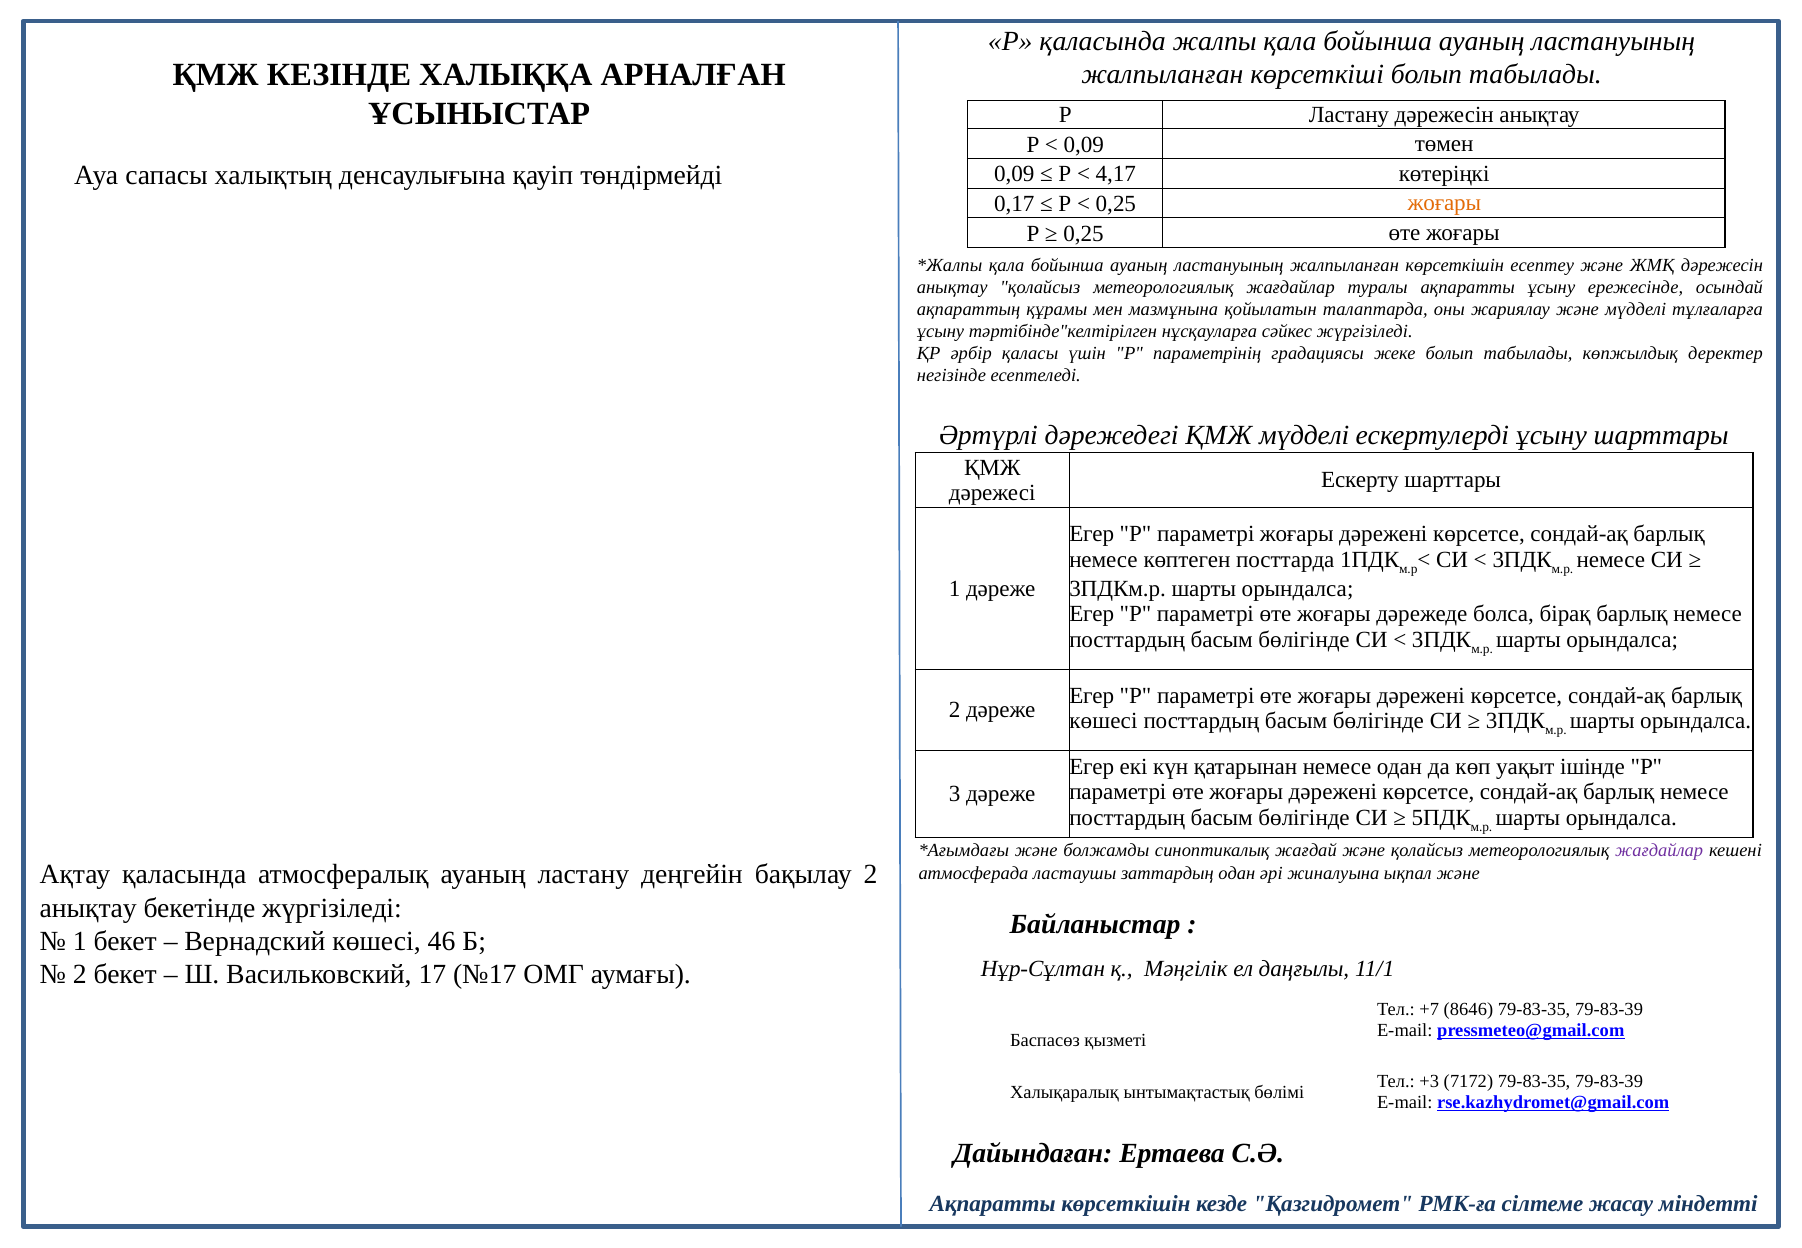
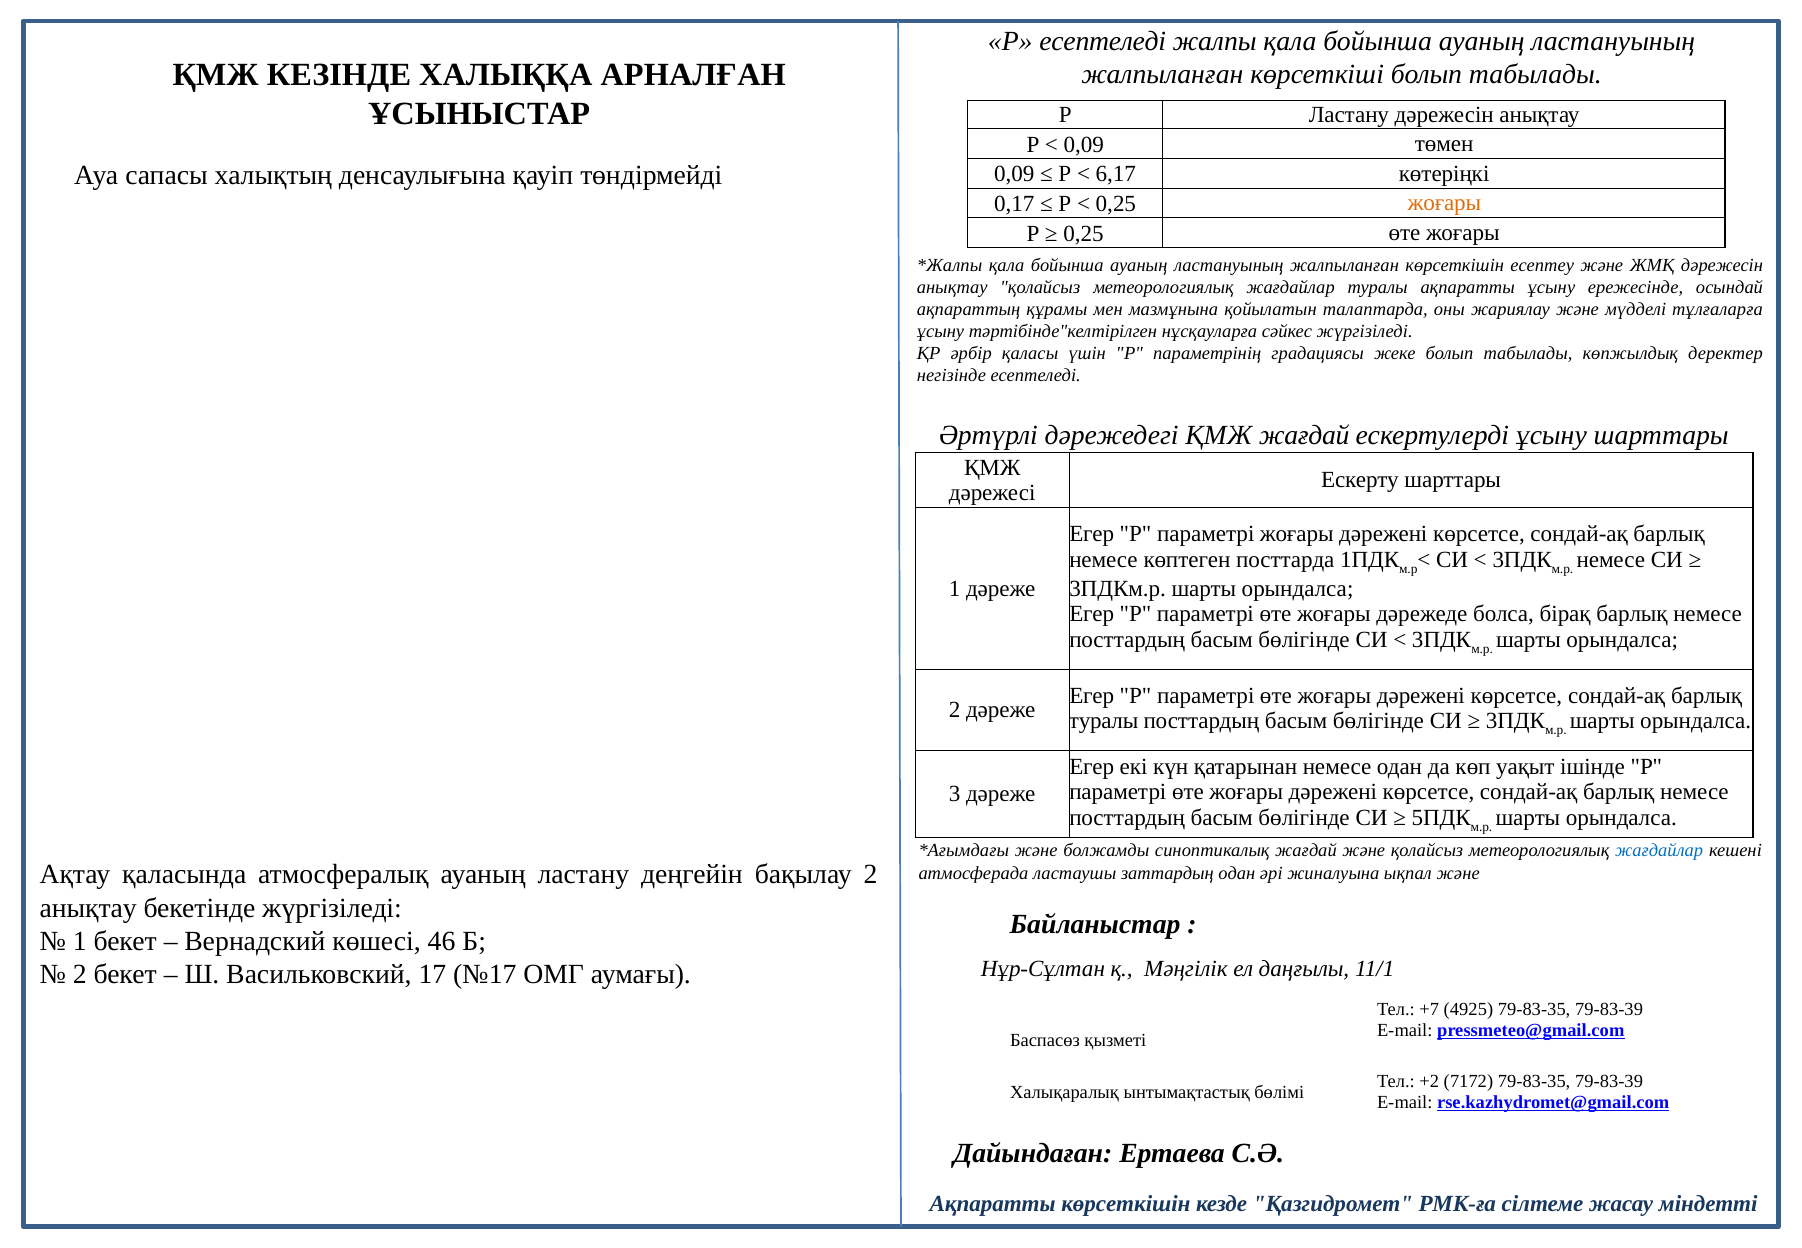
Р қаласында: қаласында -> есептеледі
4,17: 4,17 -> 6,17
ҚМЖ мүдделі: мүдделі -> жағдай
көшесі at (1103, 721): көшесі -> туралы
жағдайлар at (1659, 850) colour: purple -> blue
8646: 8646 -> 4925
+3: +3 -> +2
